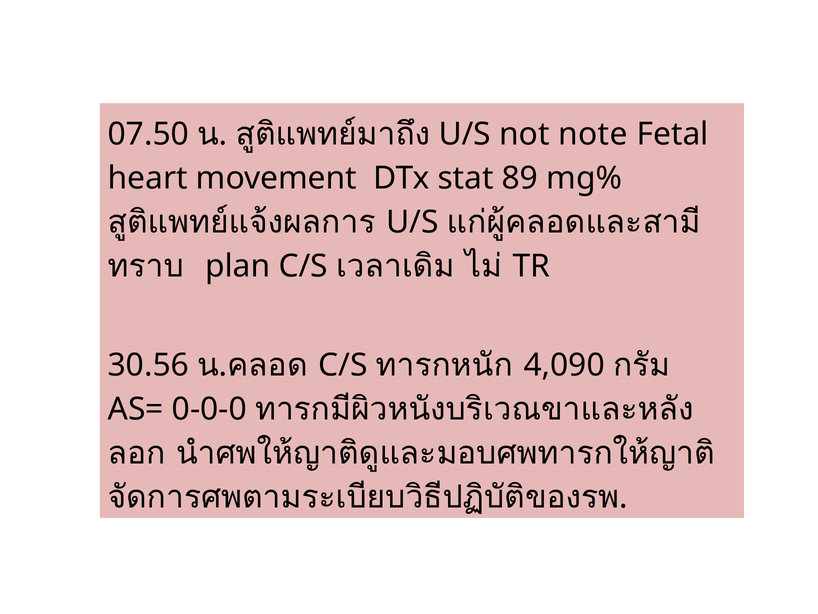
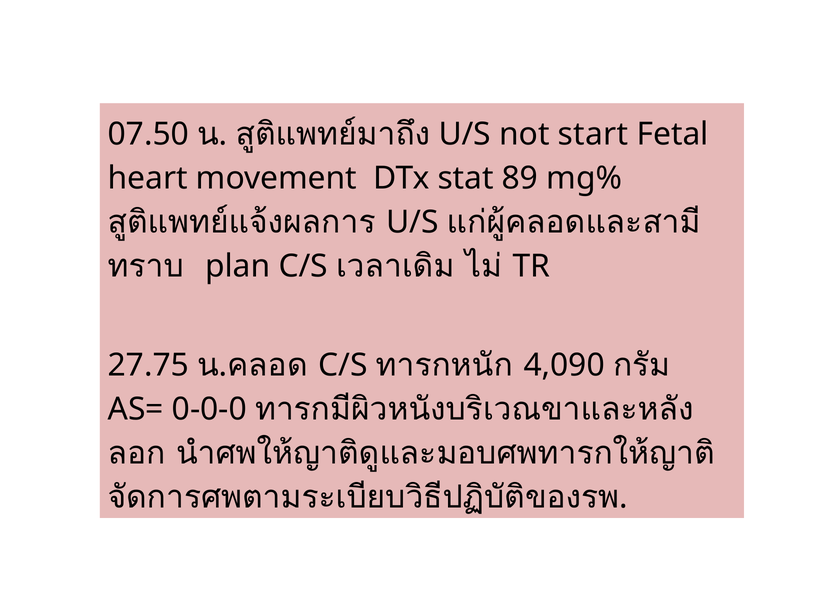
note: note -> start
30.56: 30.56 -> 27.75
